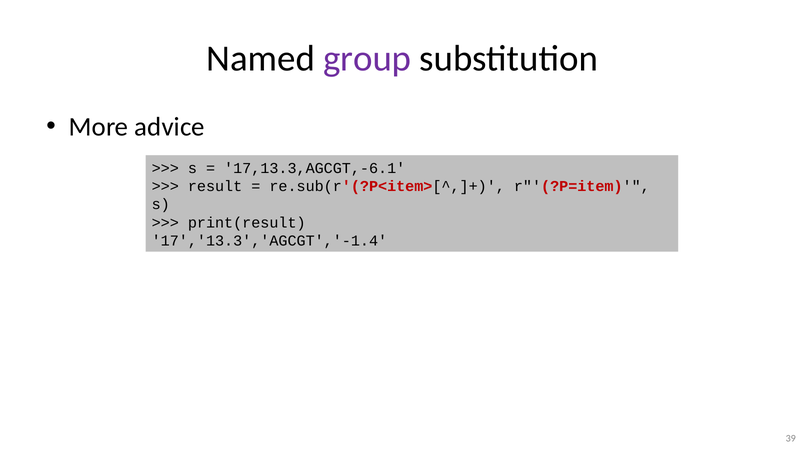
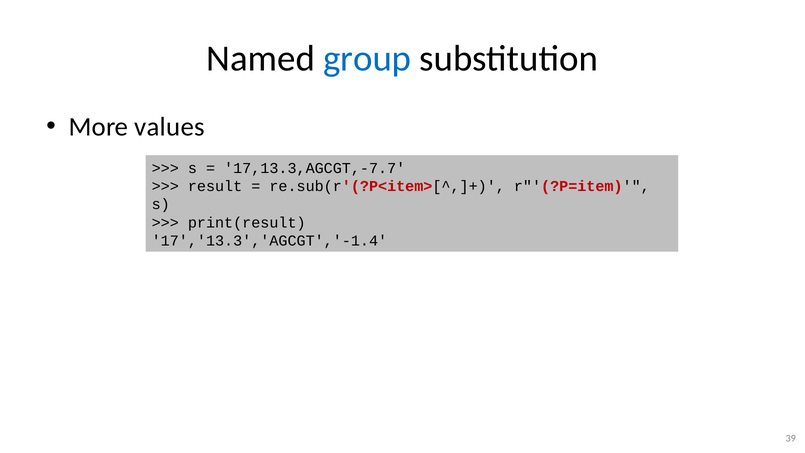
group colour: purple -> blue
advice: advice -> values
17,13.3,AGCGT,-6.1: 17,13.3,AGCGT,-6.1 -> 17,13.3,AGCGT,-7.7
